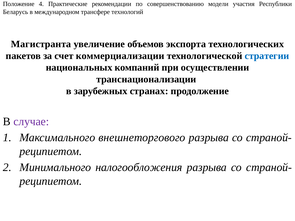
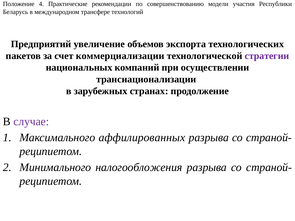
Магистранта: Магистранта -> Предприятий
стратегии colour: blue -> purple
внешнеторгового: внешнеторгового -> аффилированных
